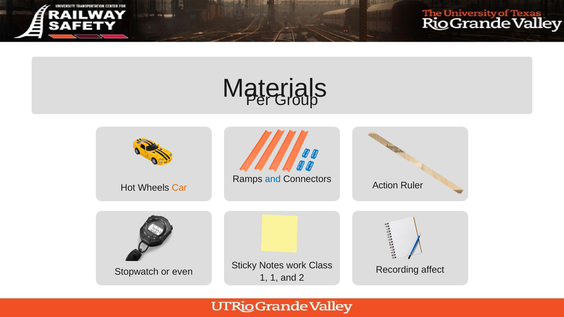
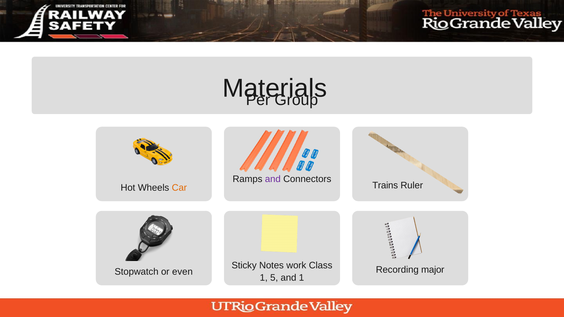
and at (273, 179) colour: blue -> purple
Action: Action -> Trains
affect: affect -> major
1 1: 1 -> 5
and 2: 2 -> 1
